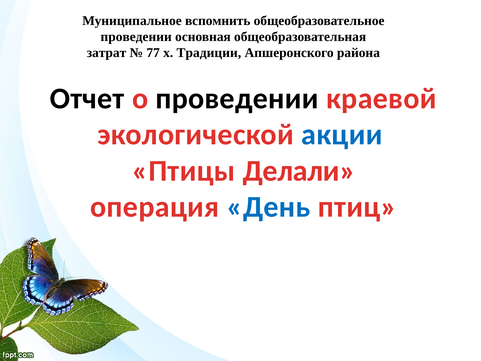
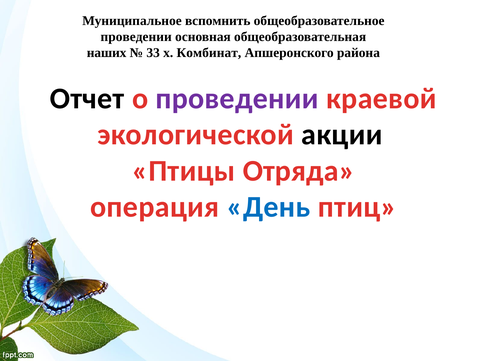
затрат: затрат -> наших
77: 77 -> 33
Традиции: Традиции -> Комбинат
проведении at (237, 98) colour: black -> purple
акции colour: blue -> black
Делали: Делали -> Отряда
